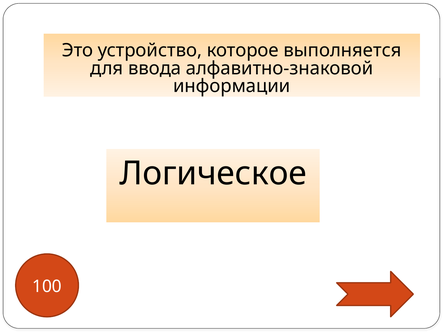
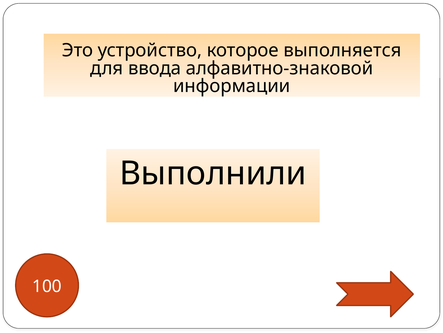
Логическое: Логическое -> Выполнили
